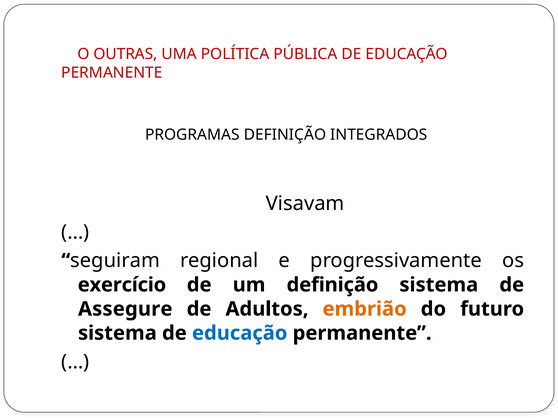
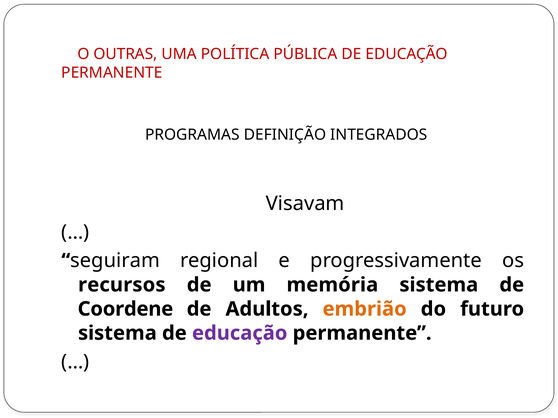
exercício: exercício -> recursos
um definição: definição -> memória
Assegure: Assegure -> Coordene
educação at (240, 333) colour: blue -> purple
